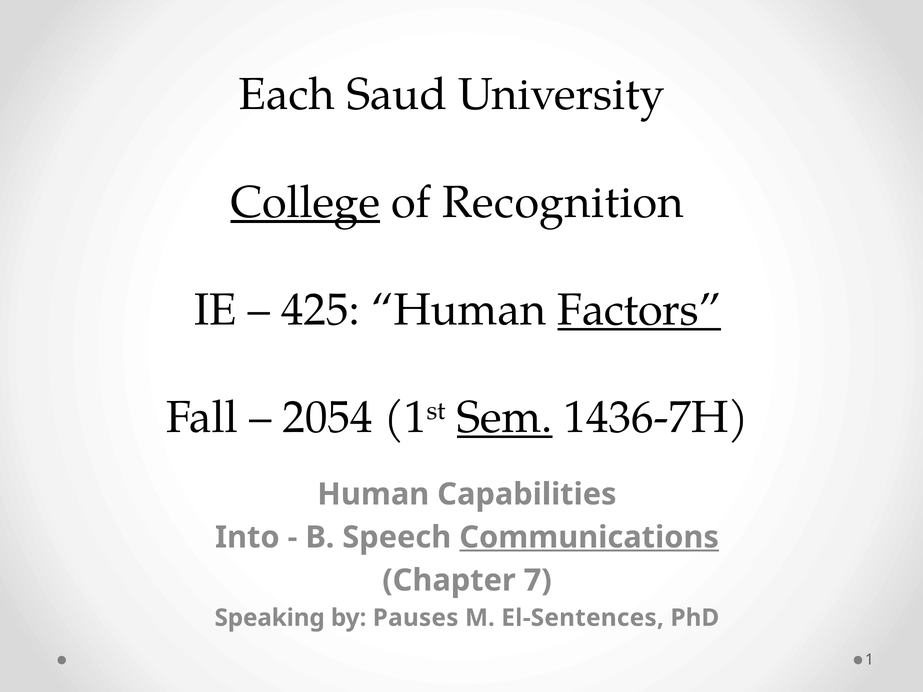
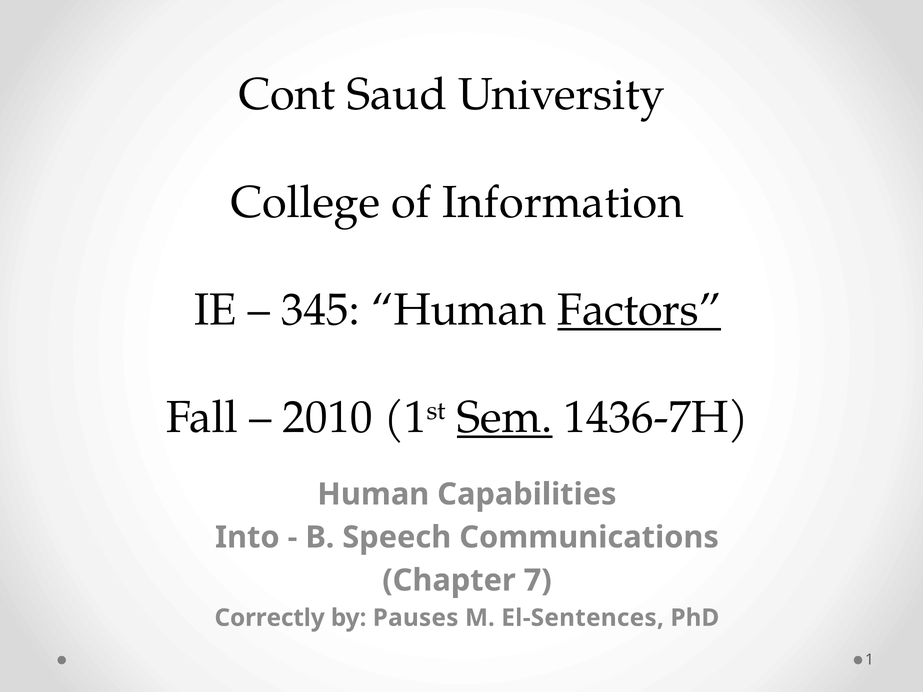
Each: Each -> Cont
College underline: present -> none
Recognition: Recognition -> Information
425: 425 -> 345
2054: 2054 -> 2010
Communications underline: present -> none
Speaking: Speaking -> Correctly
